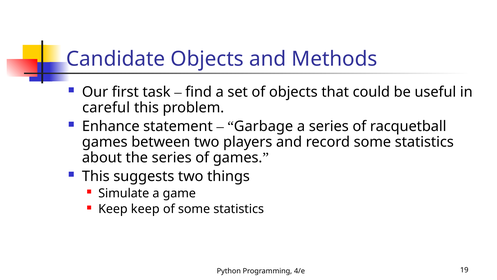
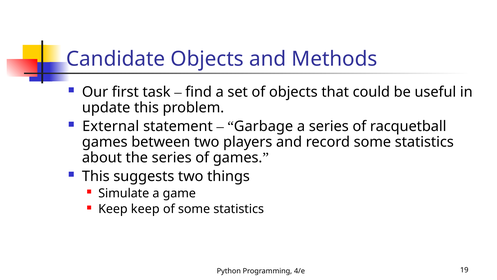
careful: careful -> update
Enhance: Enhance -> External
